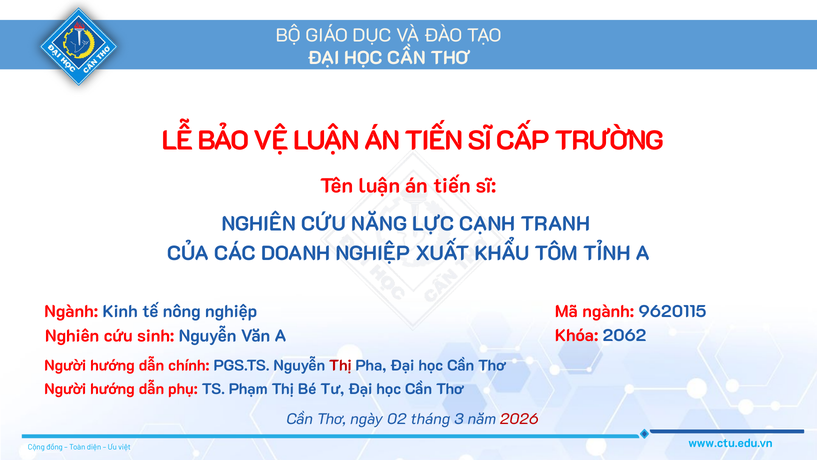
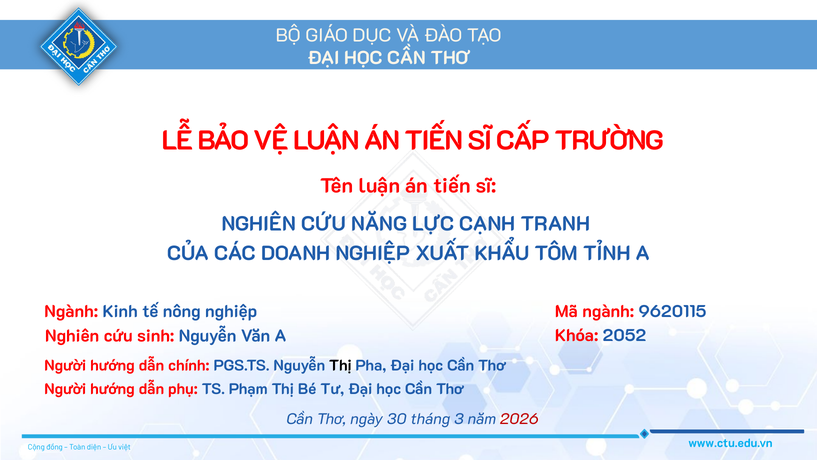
2062: 2062 -> 2052
Thị at (340, 365) colour: red -> black
02: 02 -> 30
